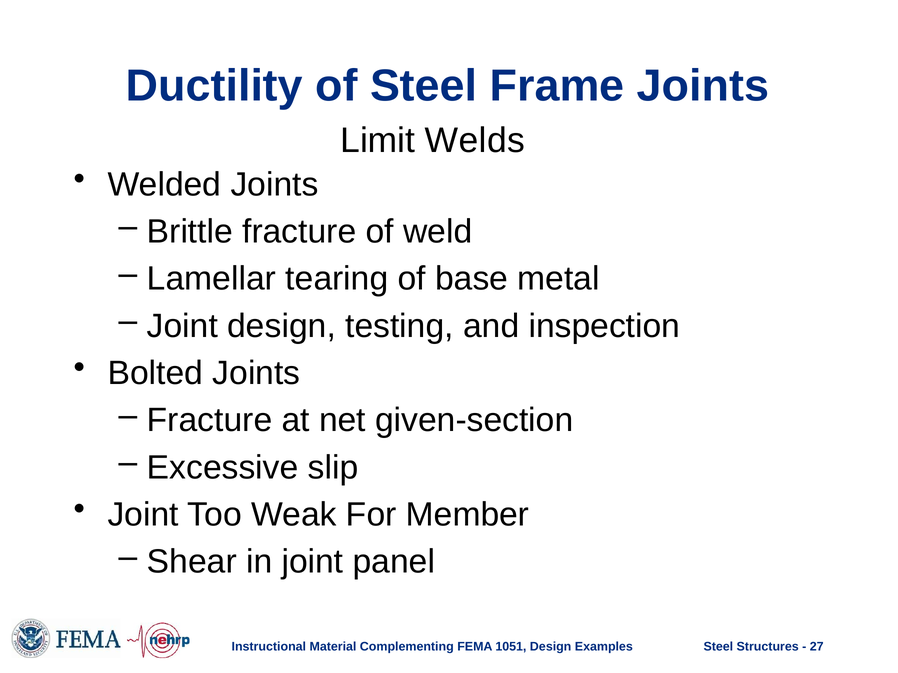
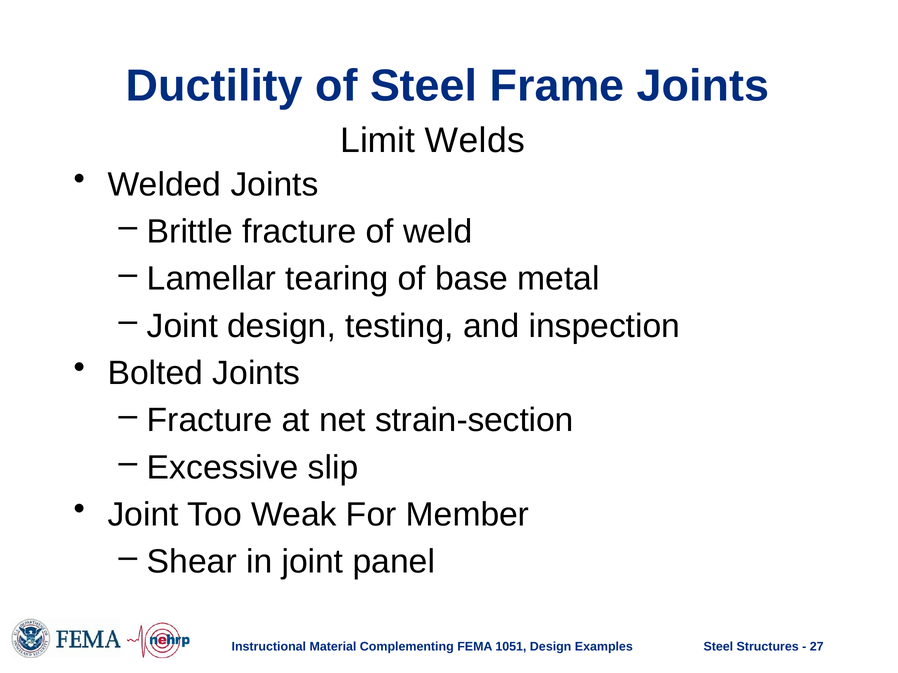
given-section: given-section -> strain-section
